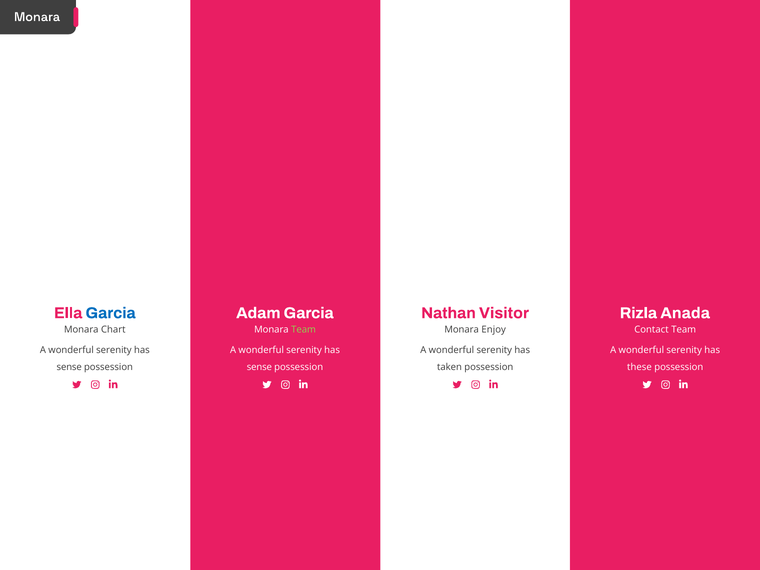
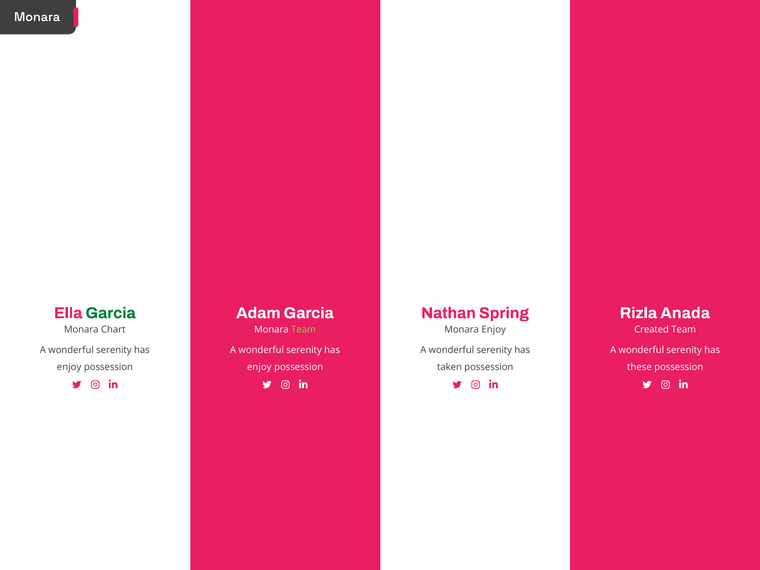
Garcia at (111, 313) colour: blue -> green
Visitor: Visitor -> Spring
Contact: Contact -> Created
sense at (69, 367): sense -> enjoy
sense at (259, 367): sense -> enjoy
